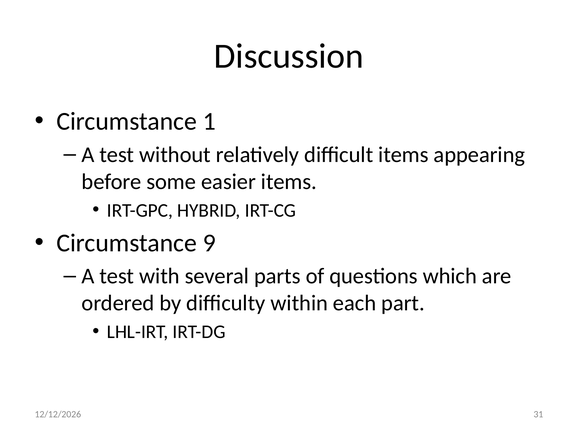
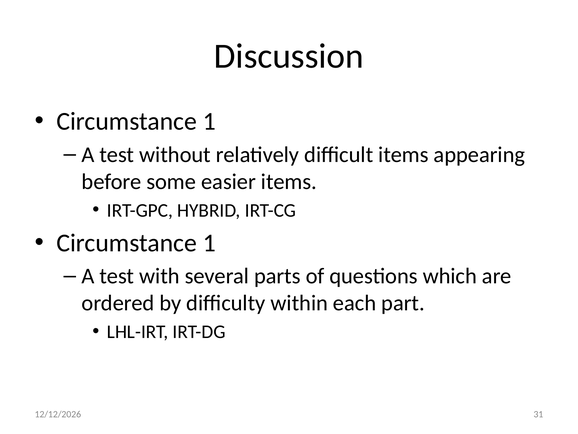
9 at (209, 243): 9 -> 1
